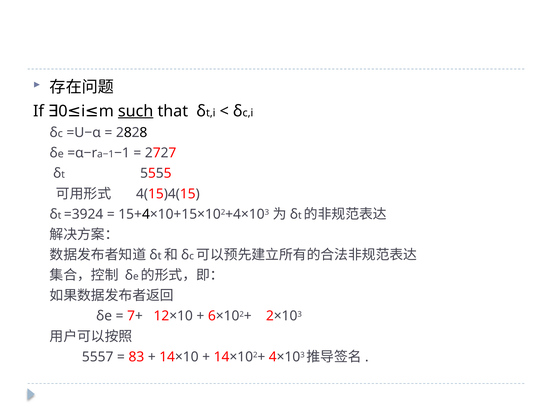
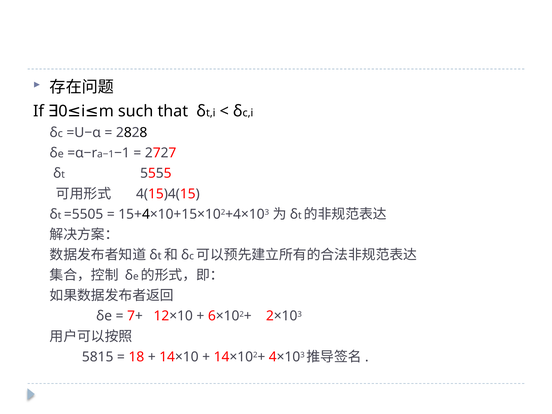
such underline: present -> none
=3924: =3924 -> =5505
5557: 5557 -> 5815
83: 83 -> 18
